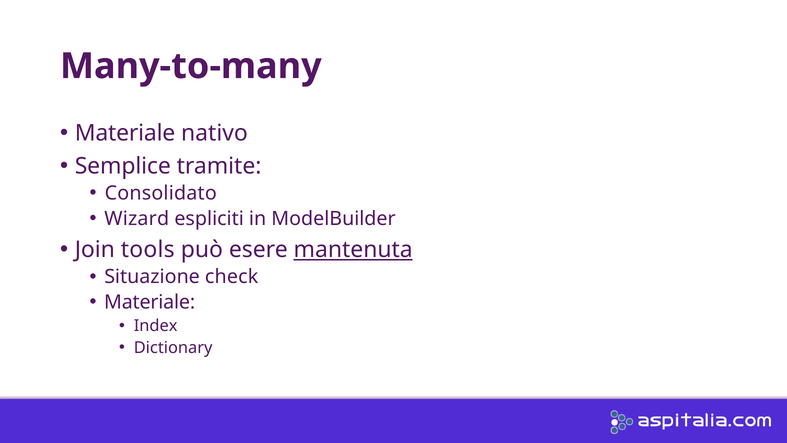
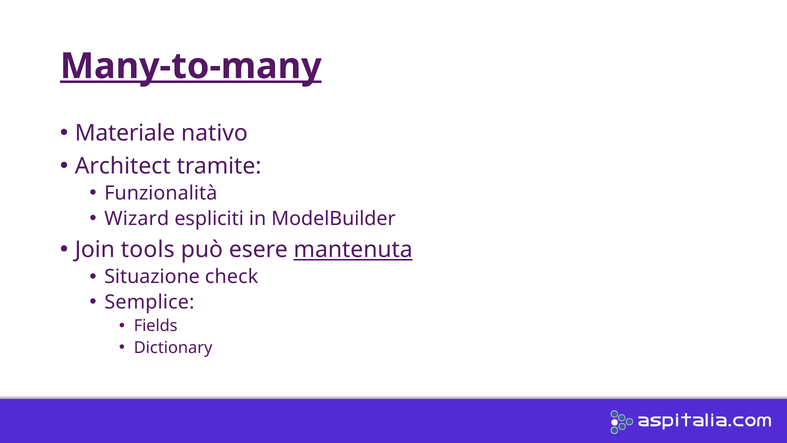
Many-to-many underline: none -> present
Semplice: Semplice -> Architect
Consolidato: Consolidato -> Funzionalità
Materiale at (150, 302): Materiale -> Semplice
Index: Index -> Fields
